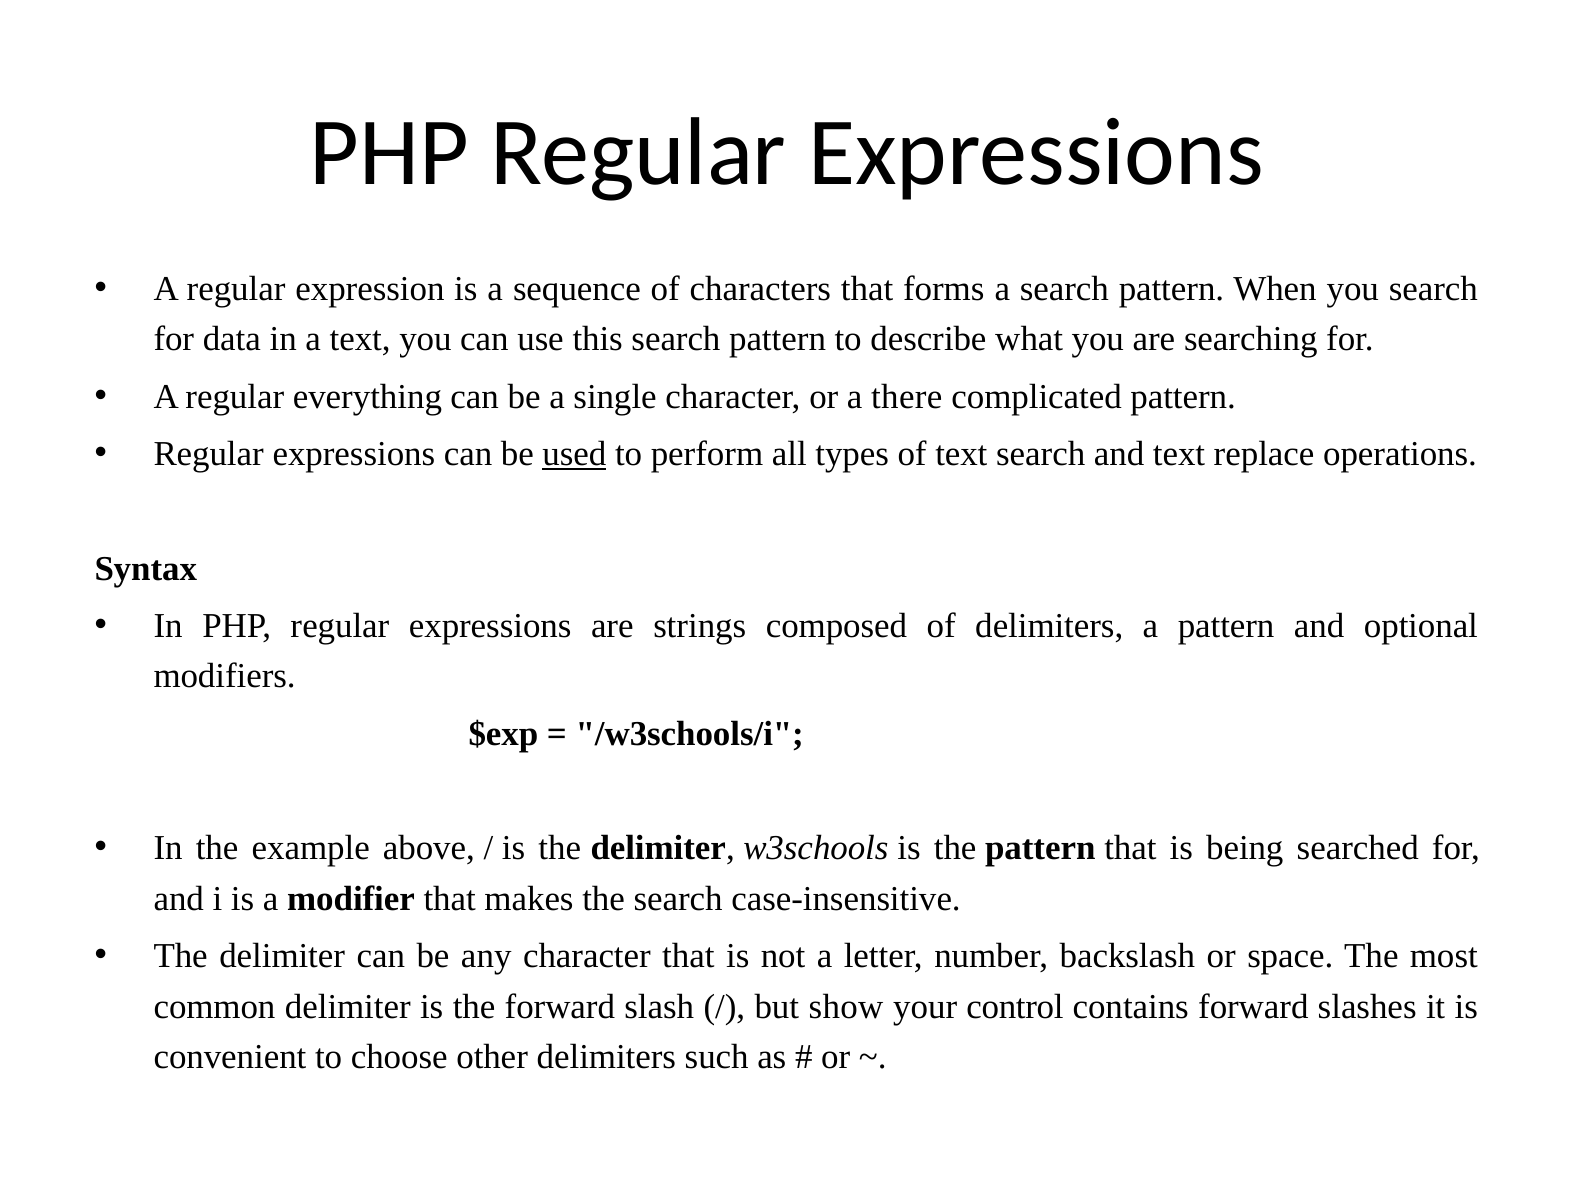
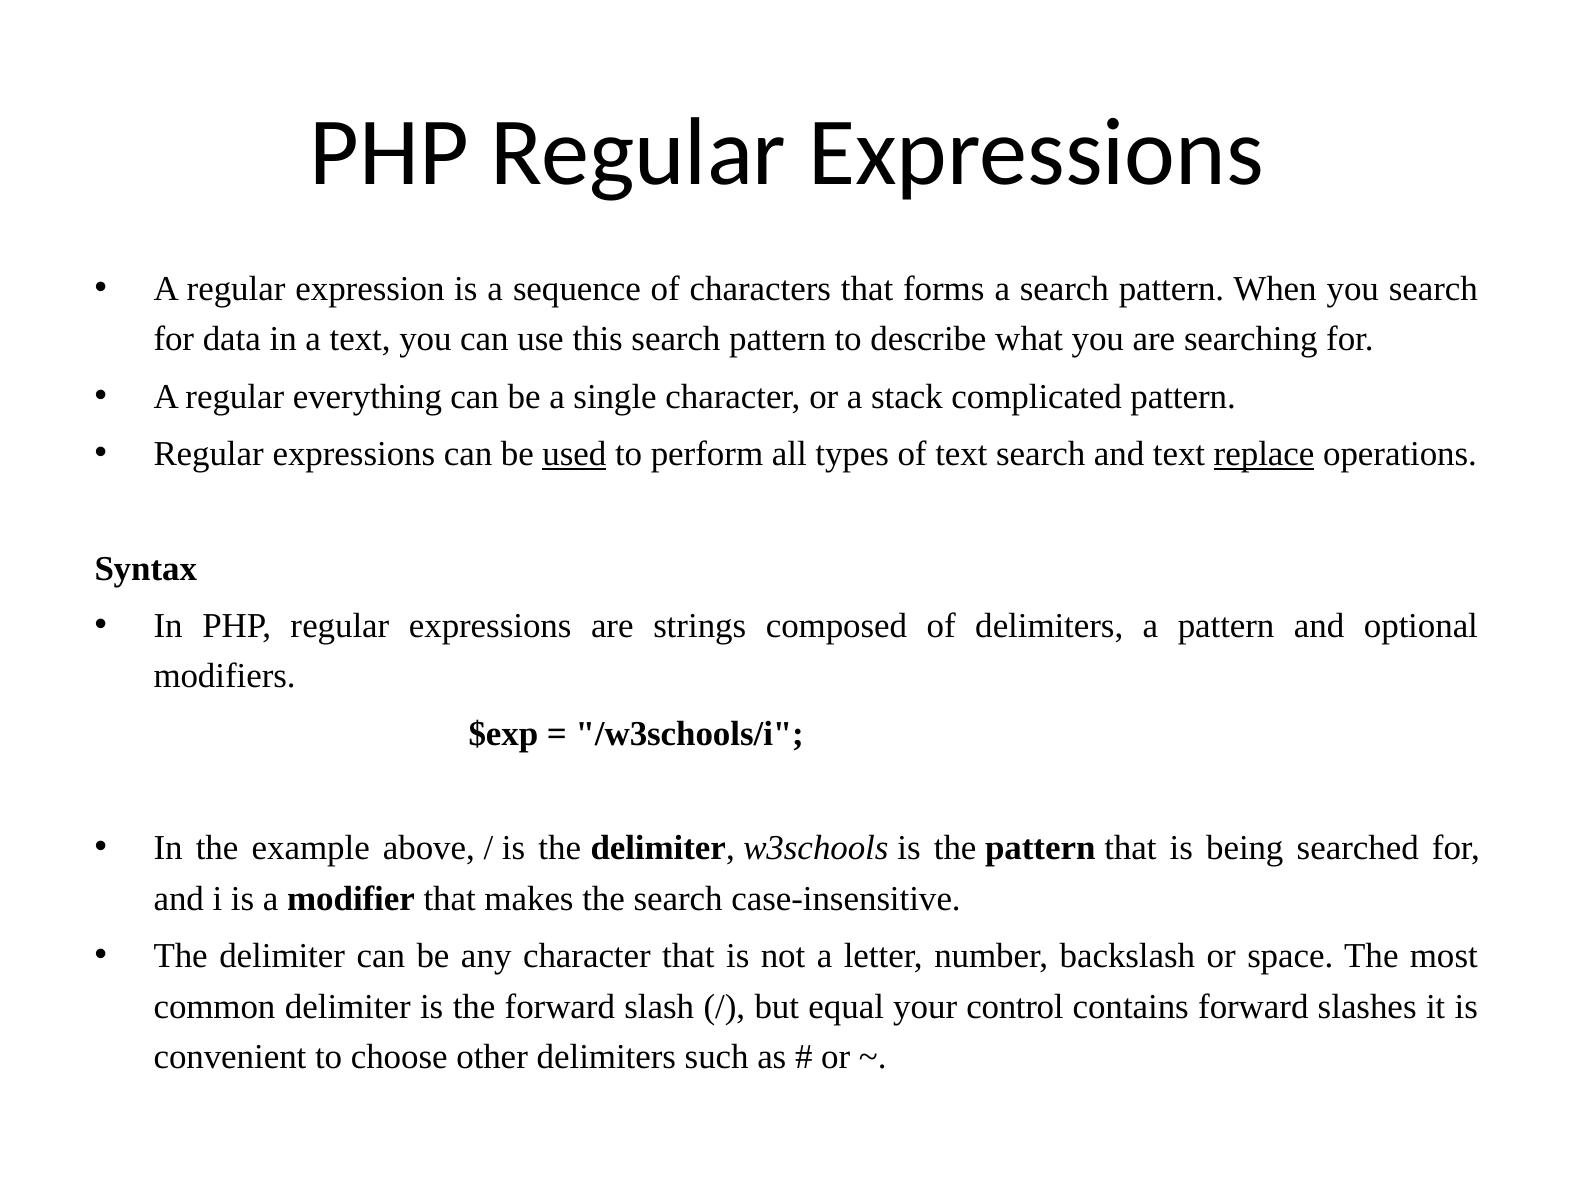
there: there -> stack
replace underline: none -> present
show: show -> equal
